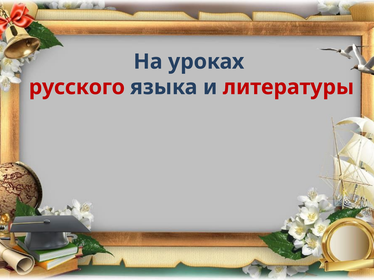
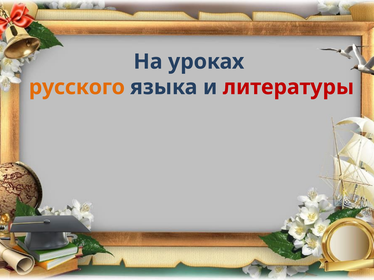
русского colour: red -> orange
